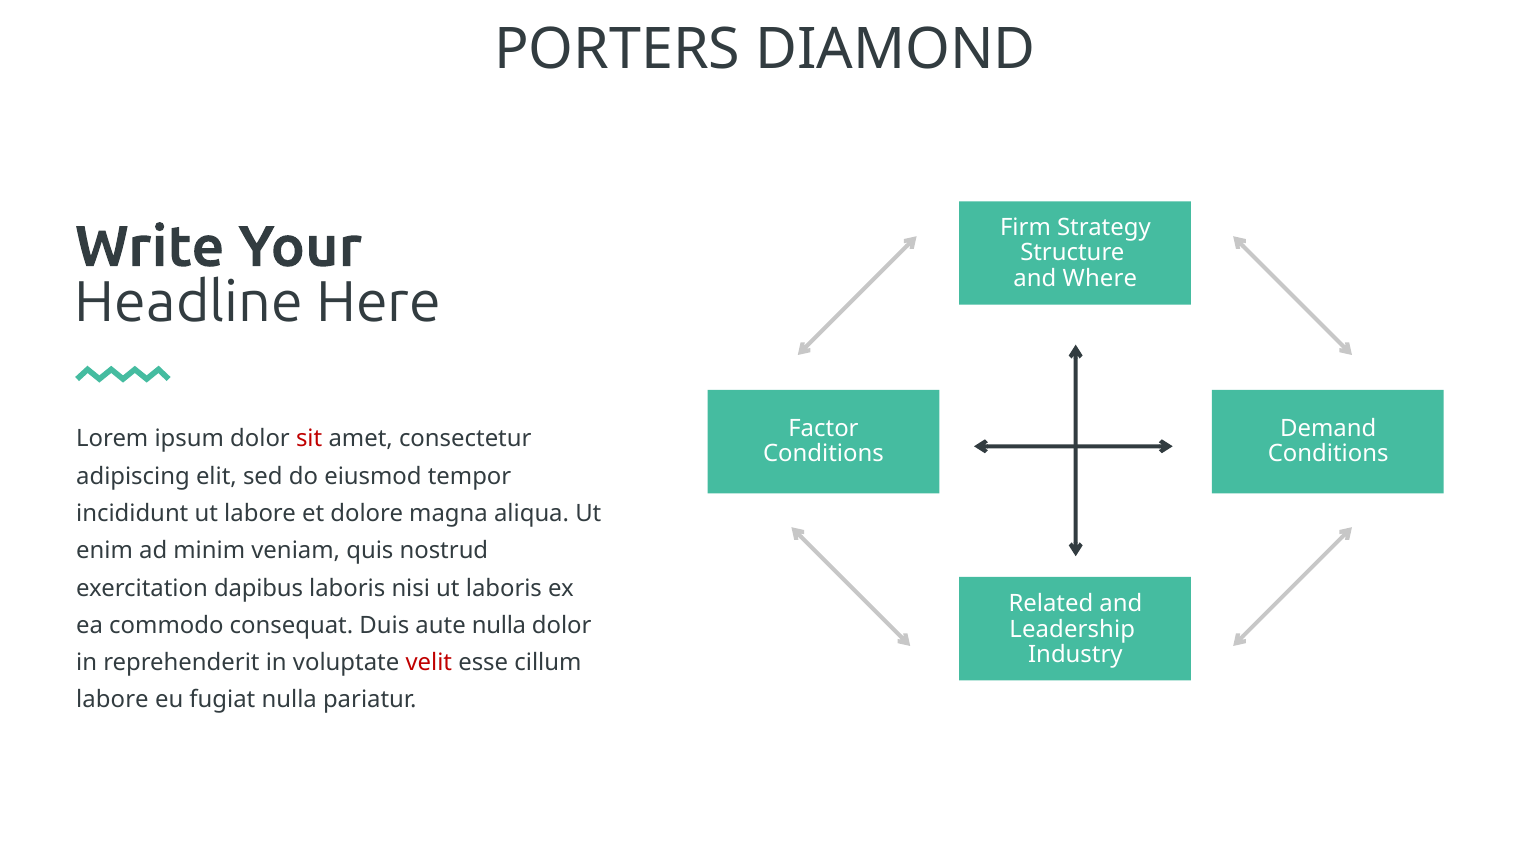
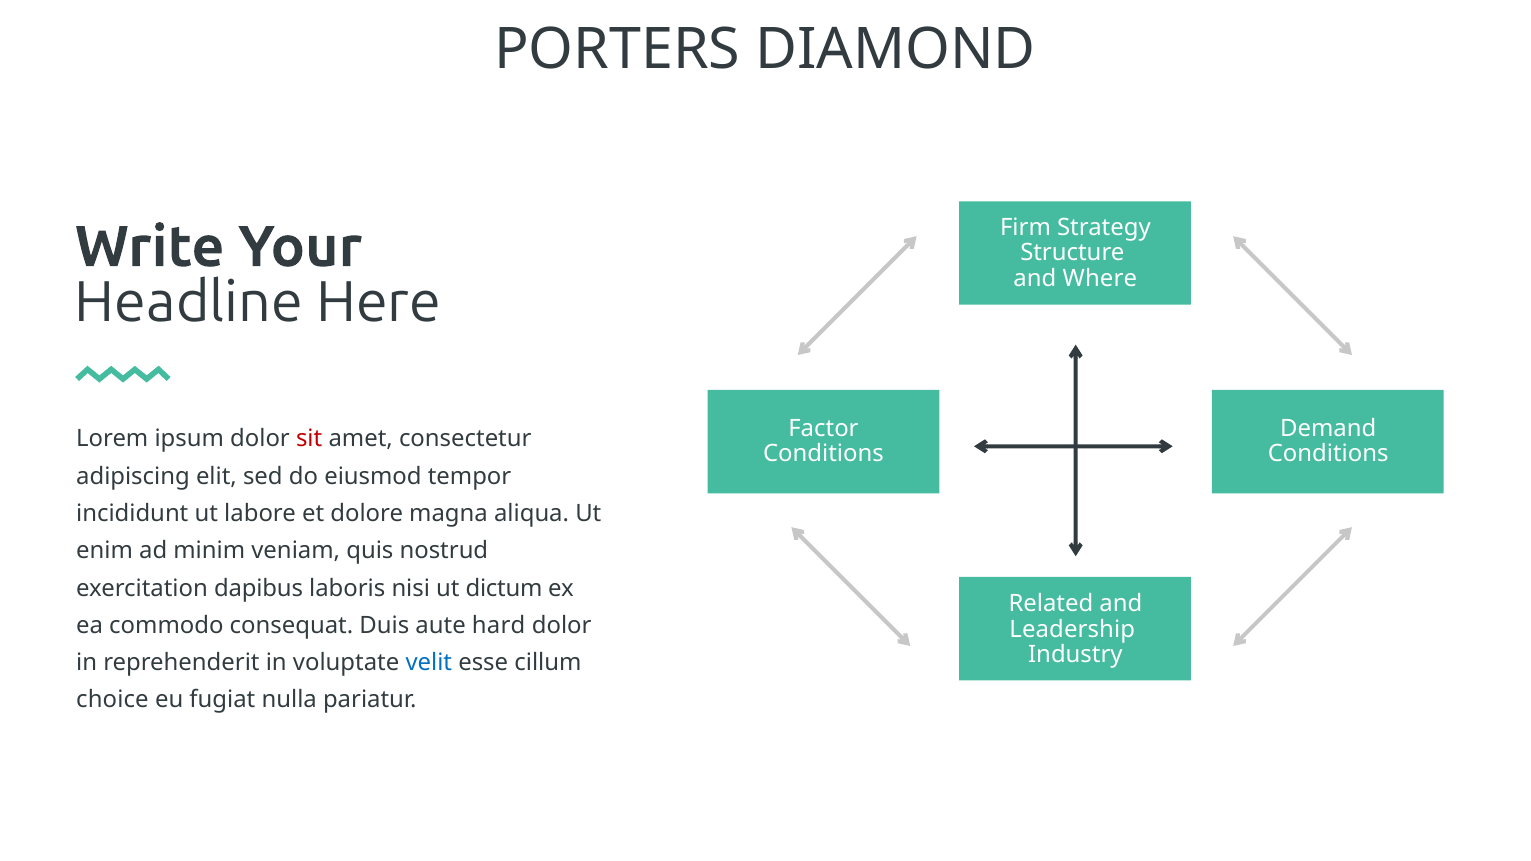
ut laboris: laboris -> dictum
aute nulla: nulla -> hard
velit colour: red -> blue
labore at (112, 700): labore -> choice
